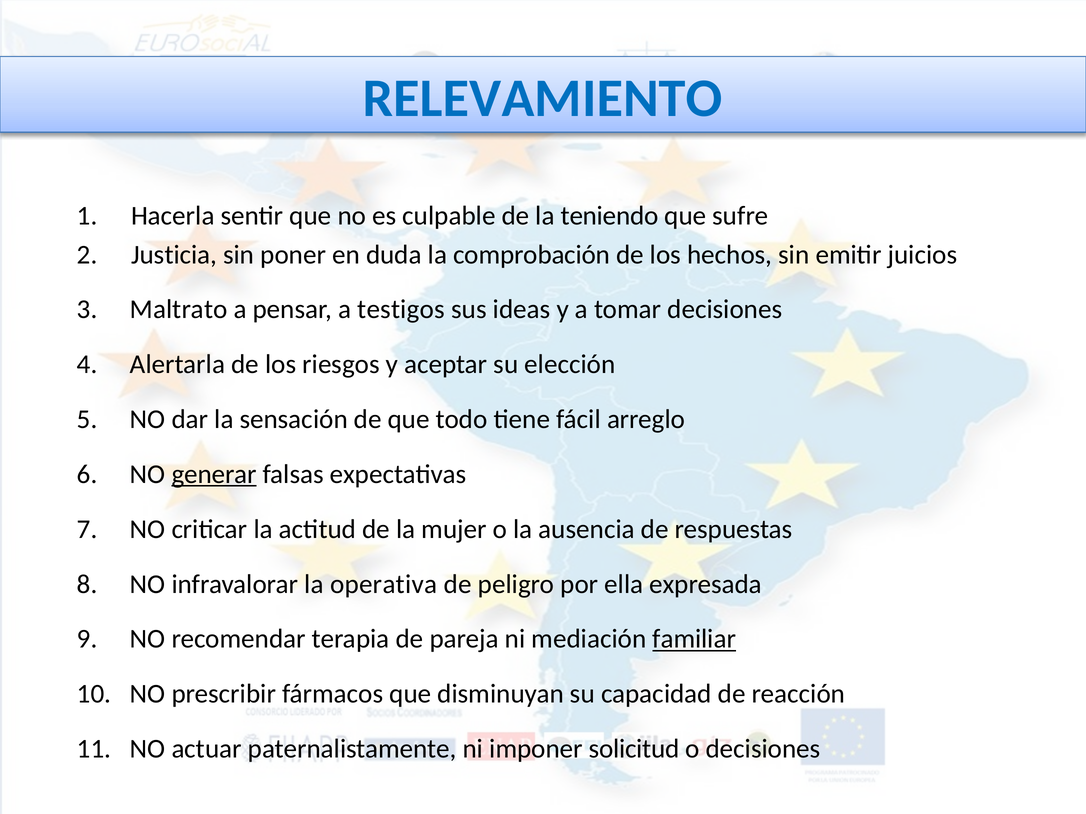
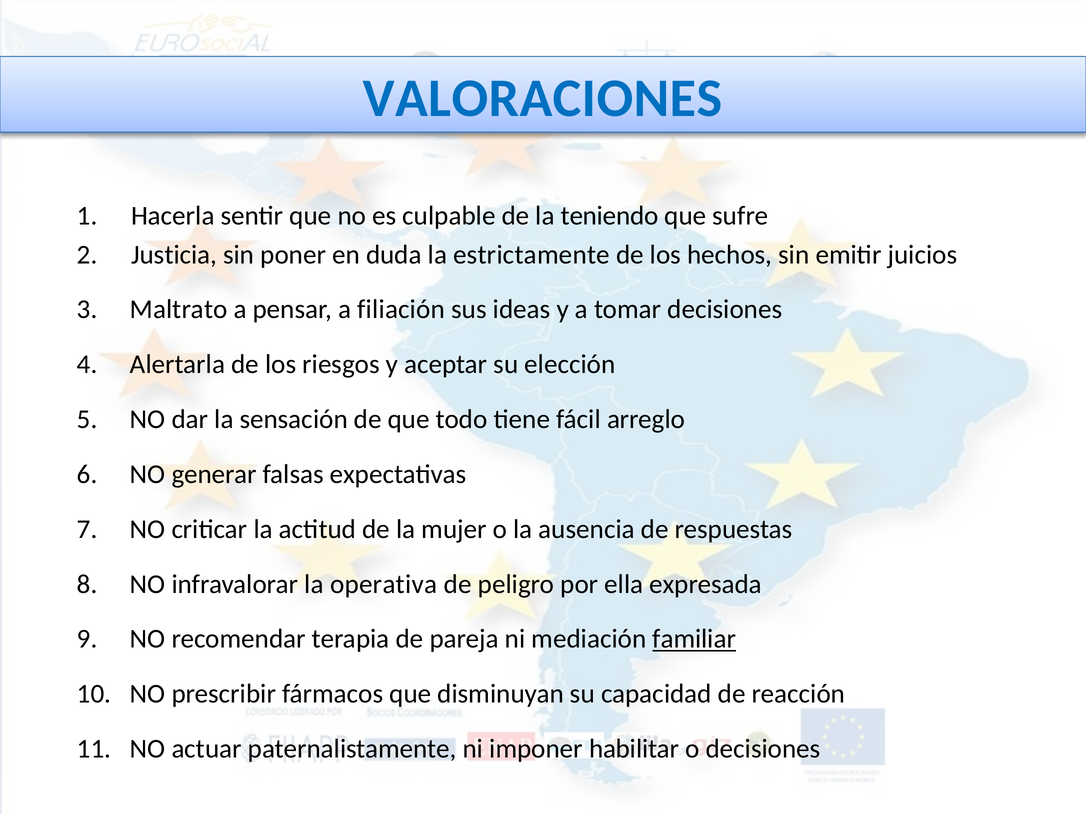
RELEVAMIENTO: RELEVAMIENTO -> VALORACIONES
comprobación: comprobación -> estrictamente
testigos: testigos -> filiación
generar underline: present -> none
solicitud: solicitud -> habilitar
